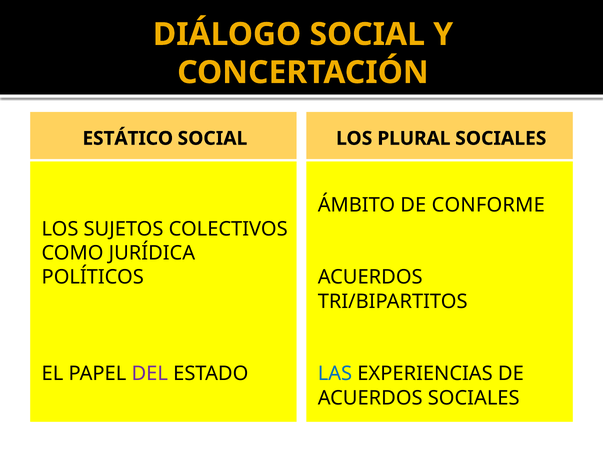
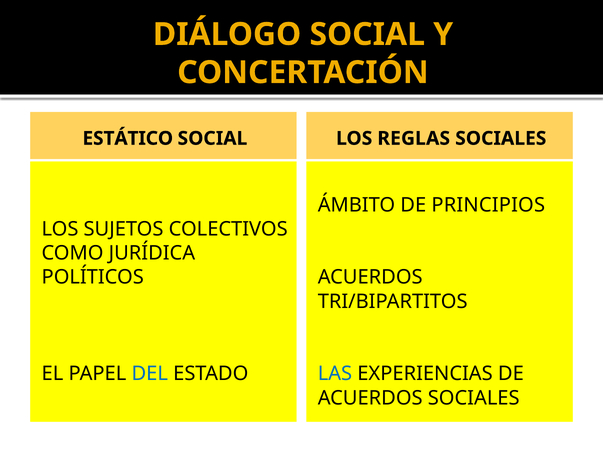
PLURAL: PLURAL -> REGLAS
CONFORME: CONFORME -> PRINCIPIOS
DEL colour: purple -> blue
